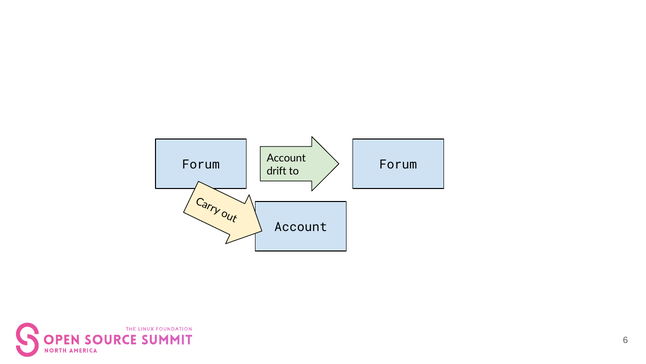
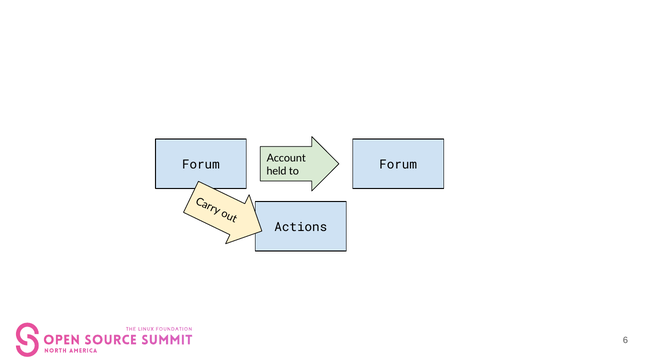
drift: drift -> held
Account at (301, 227): Account -> Actions
